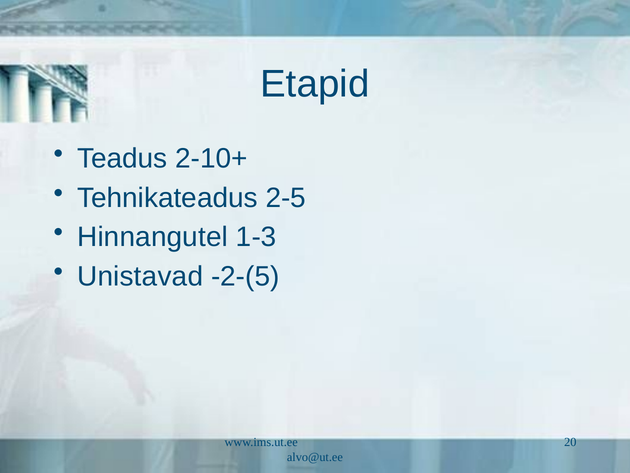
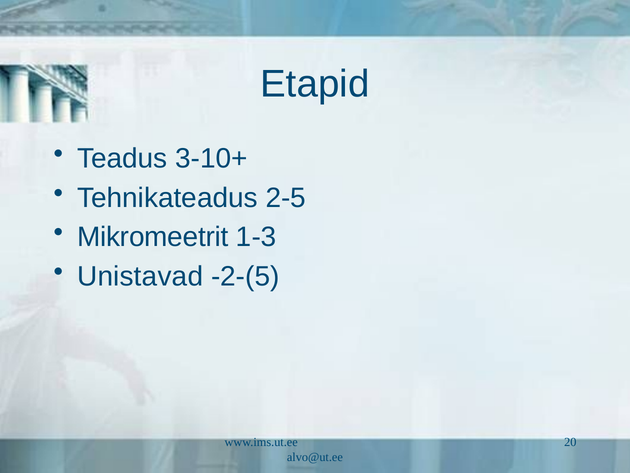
2-10+: 2-10+ -> 3-10+
Hinnangutel: Hinnangutel -> Mikromeetrit
